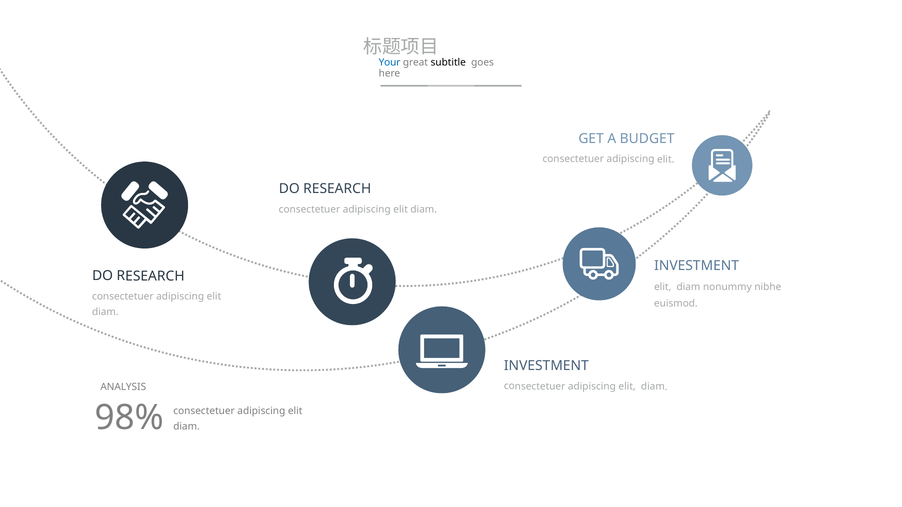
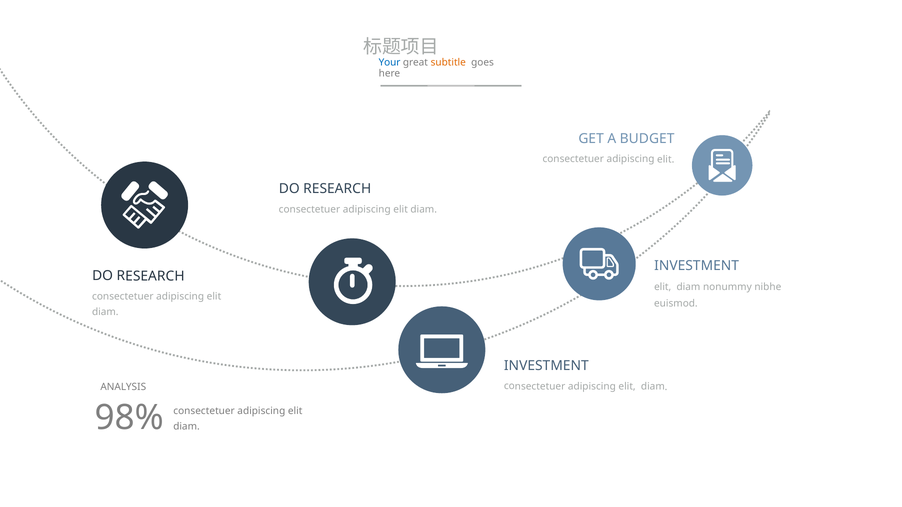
subtitle colour: black -> orange
